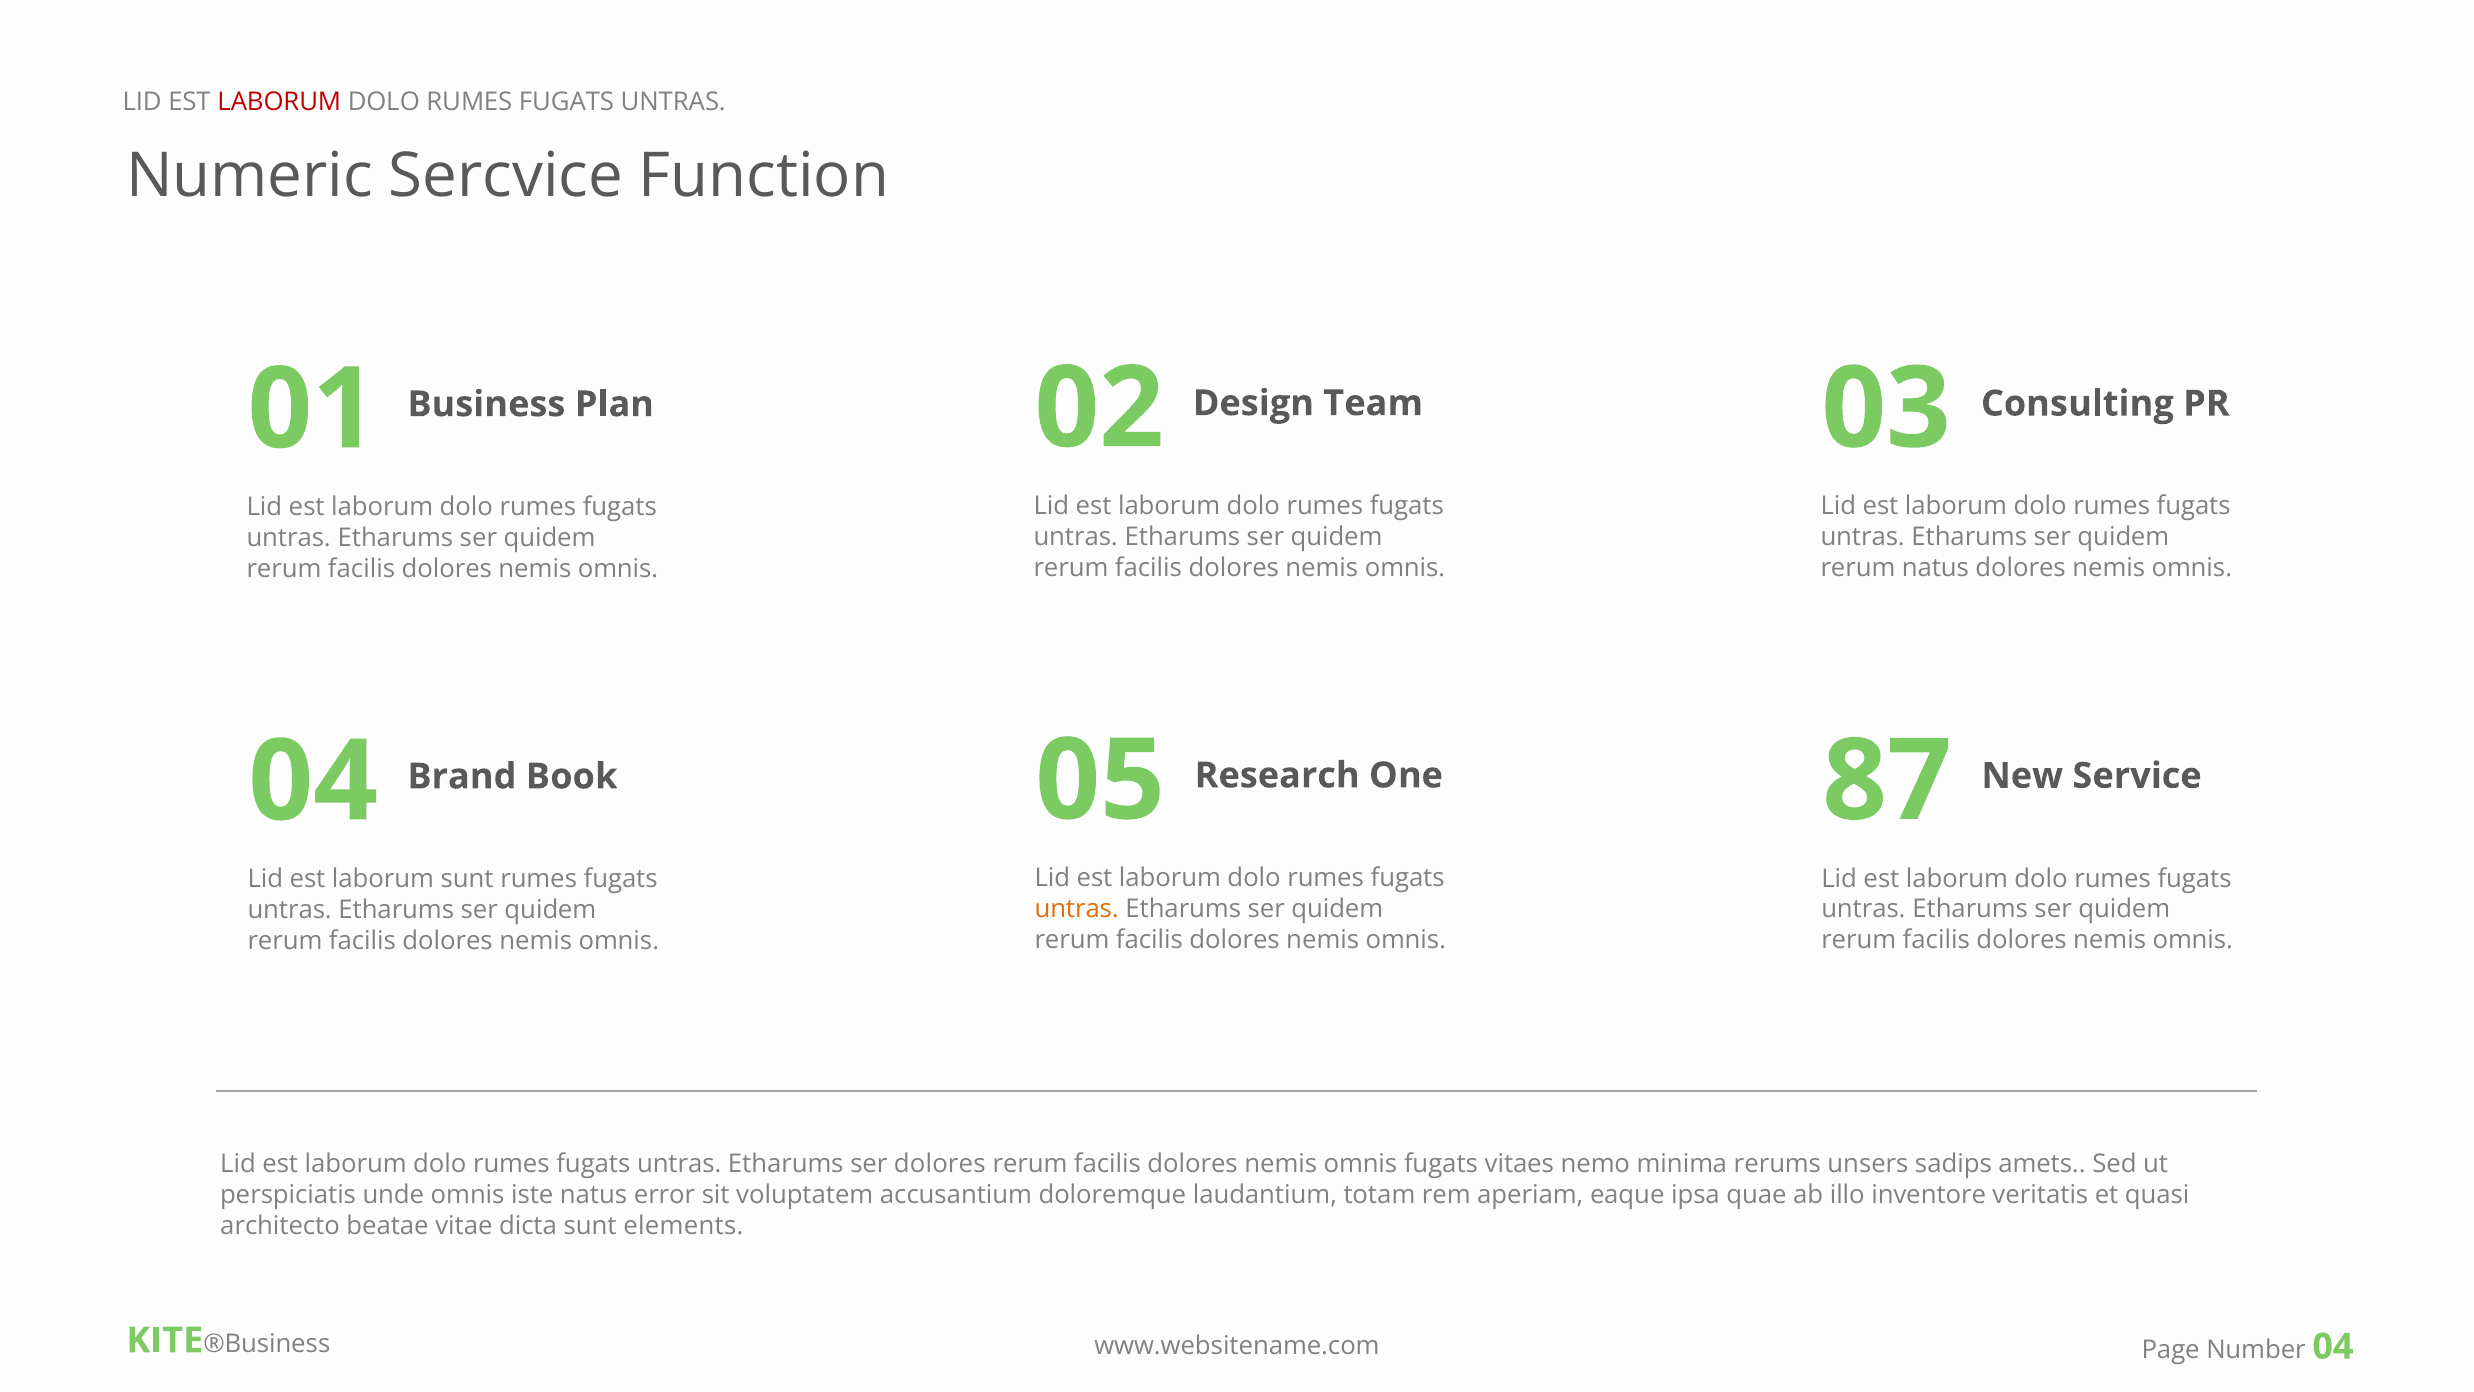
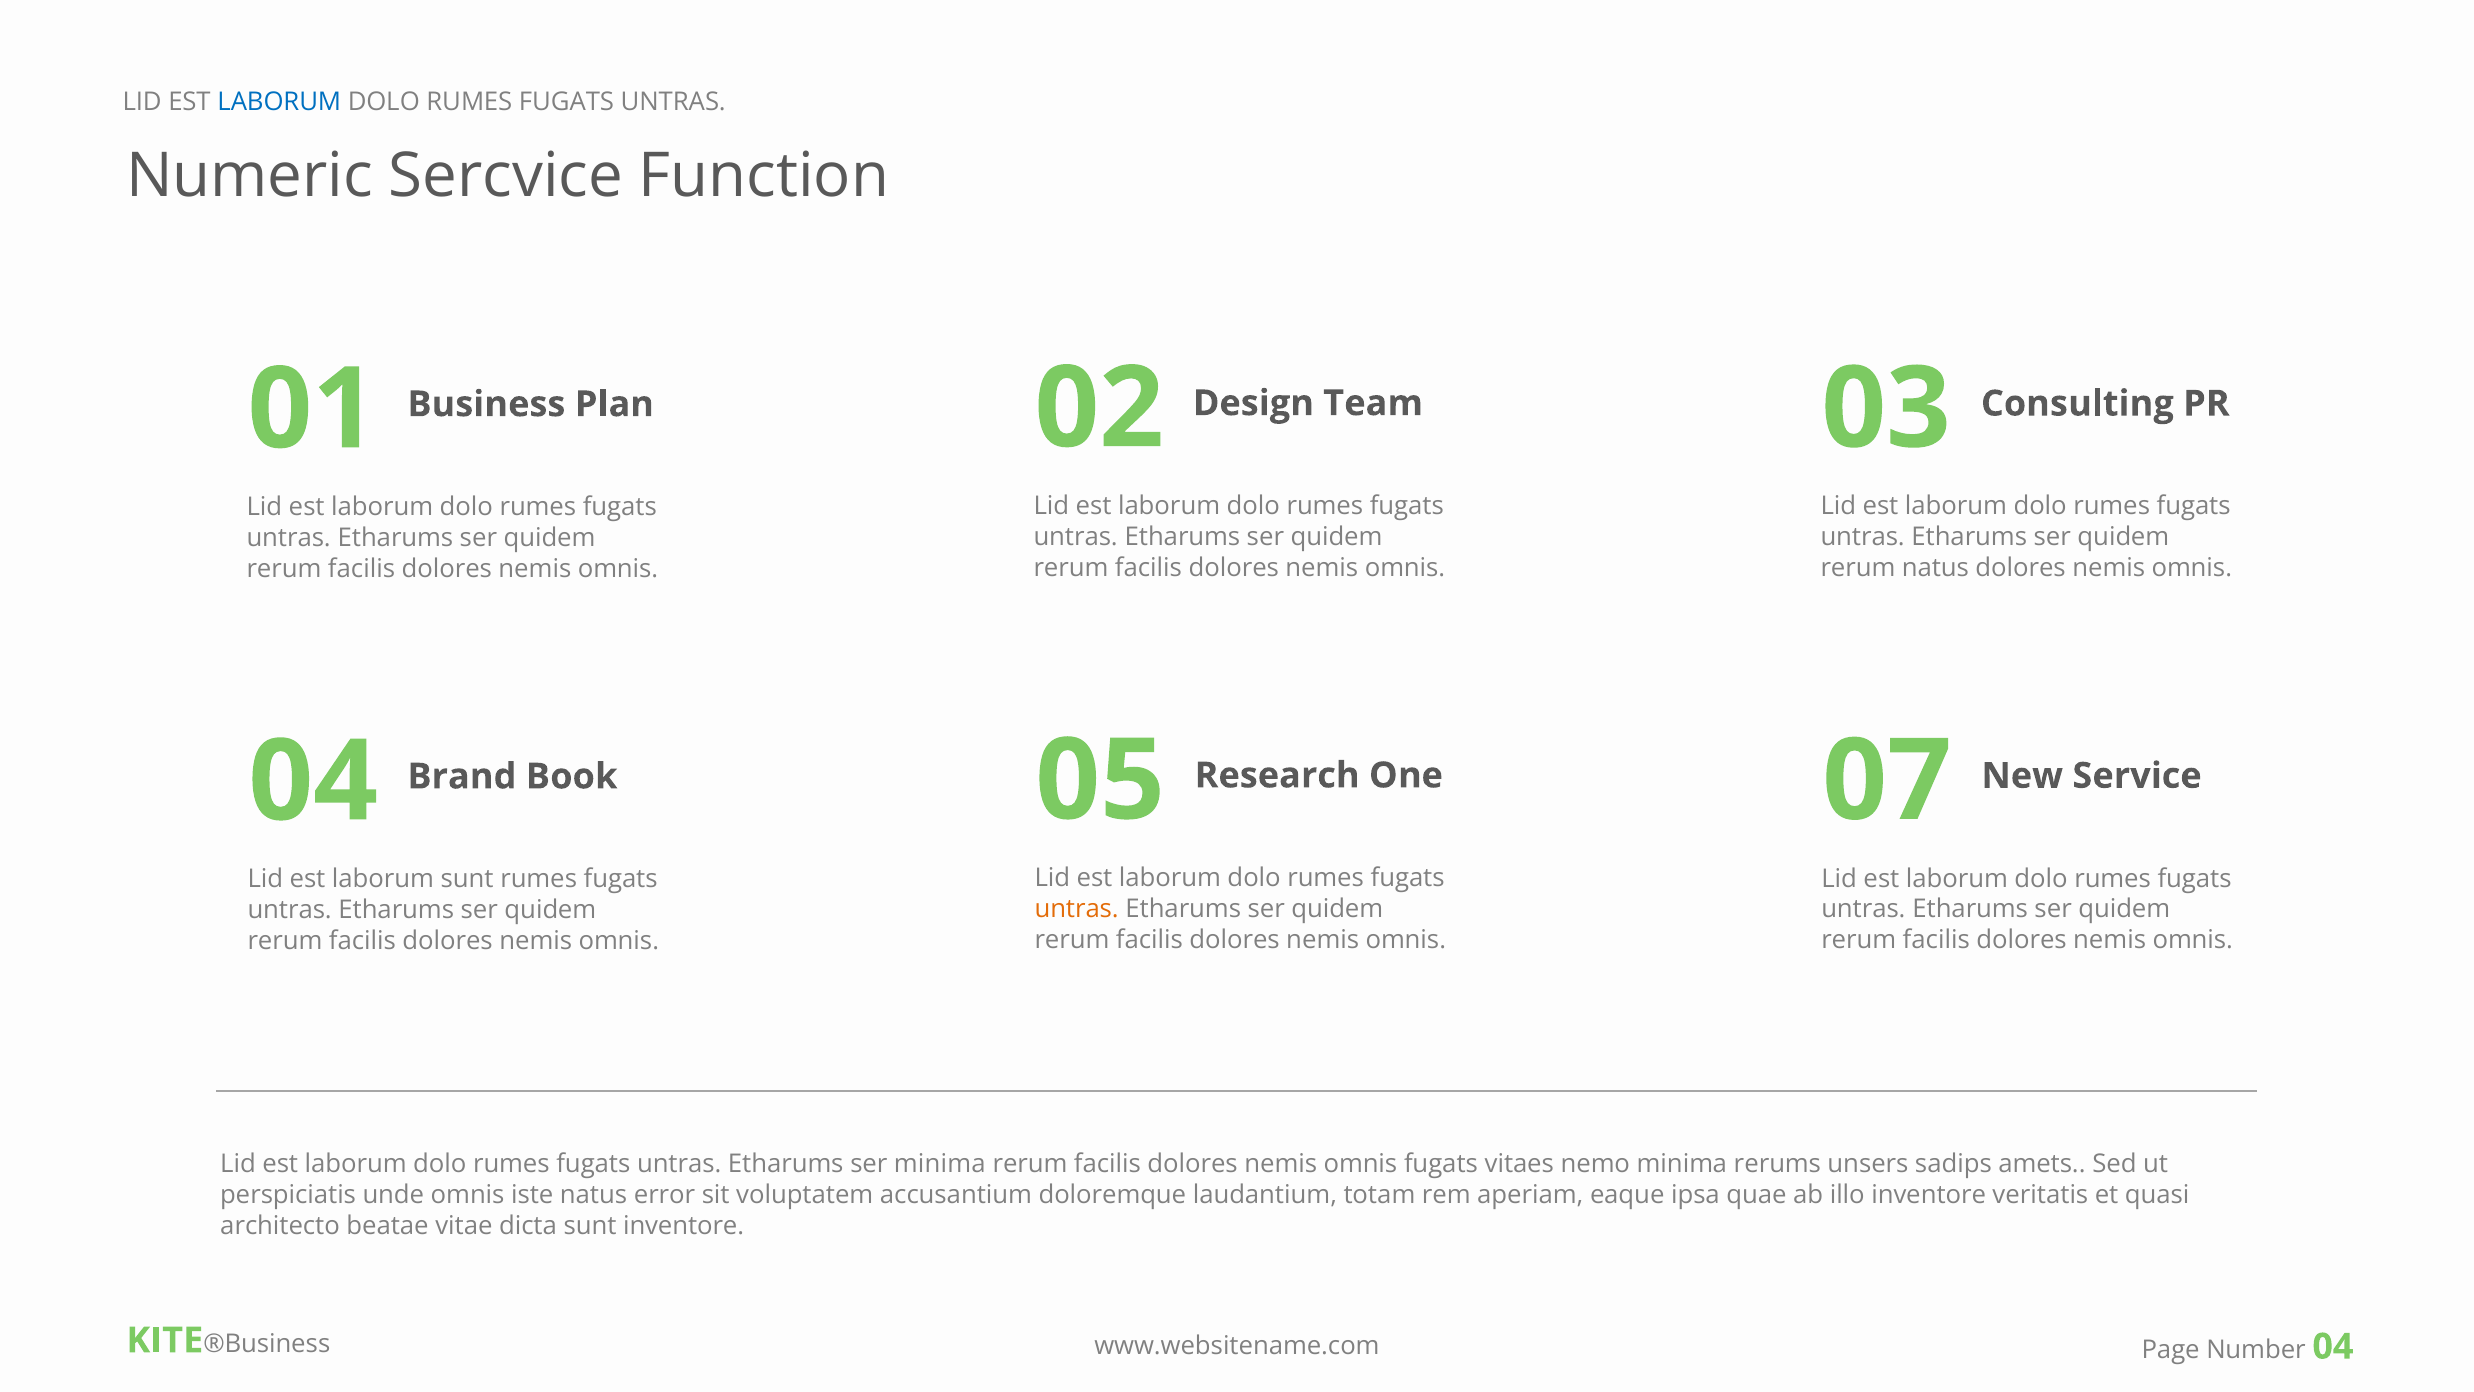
LABORUM at (279, 102) colour: red -> blue
87: 87 -> 07
ser dolores: dolores -> minima
sunt elements: elements -> inventore
